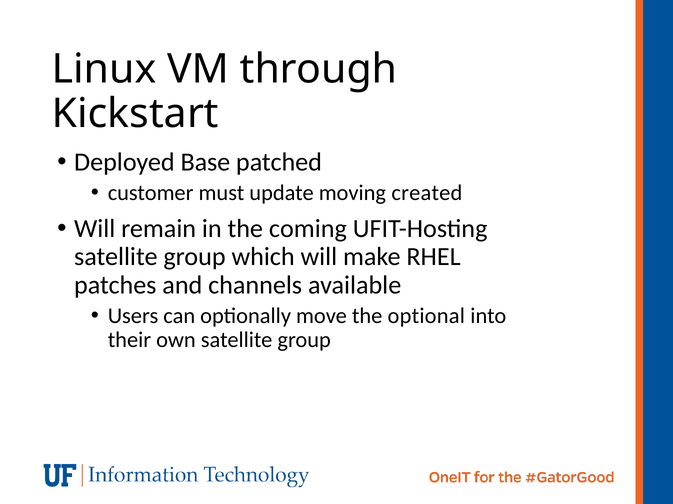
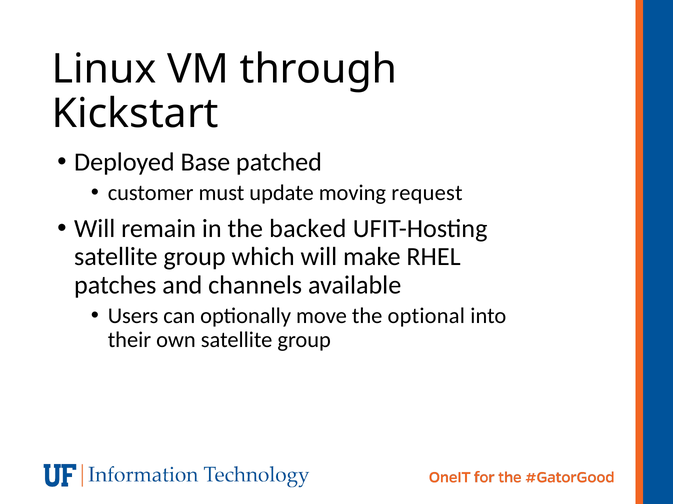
created: created -> request
coming: coming -> backed
